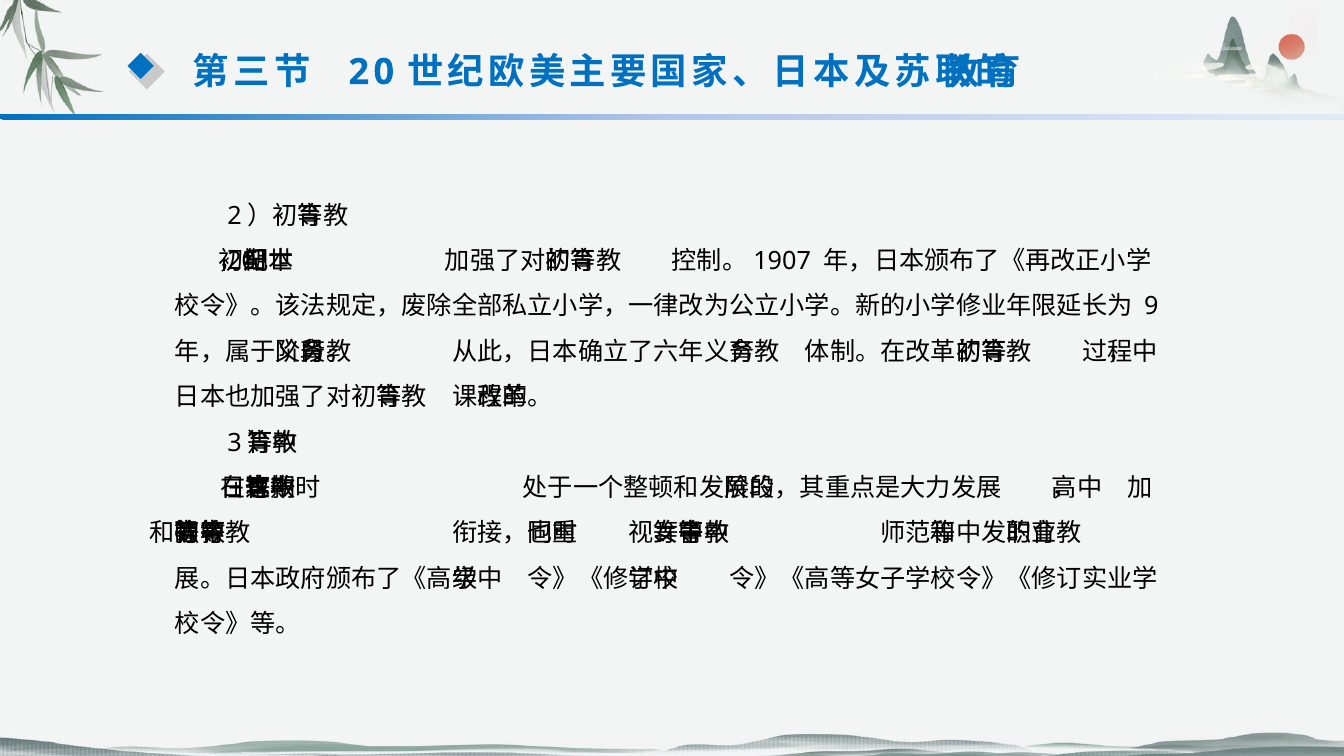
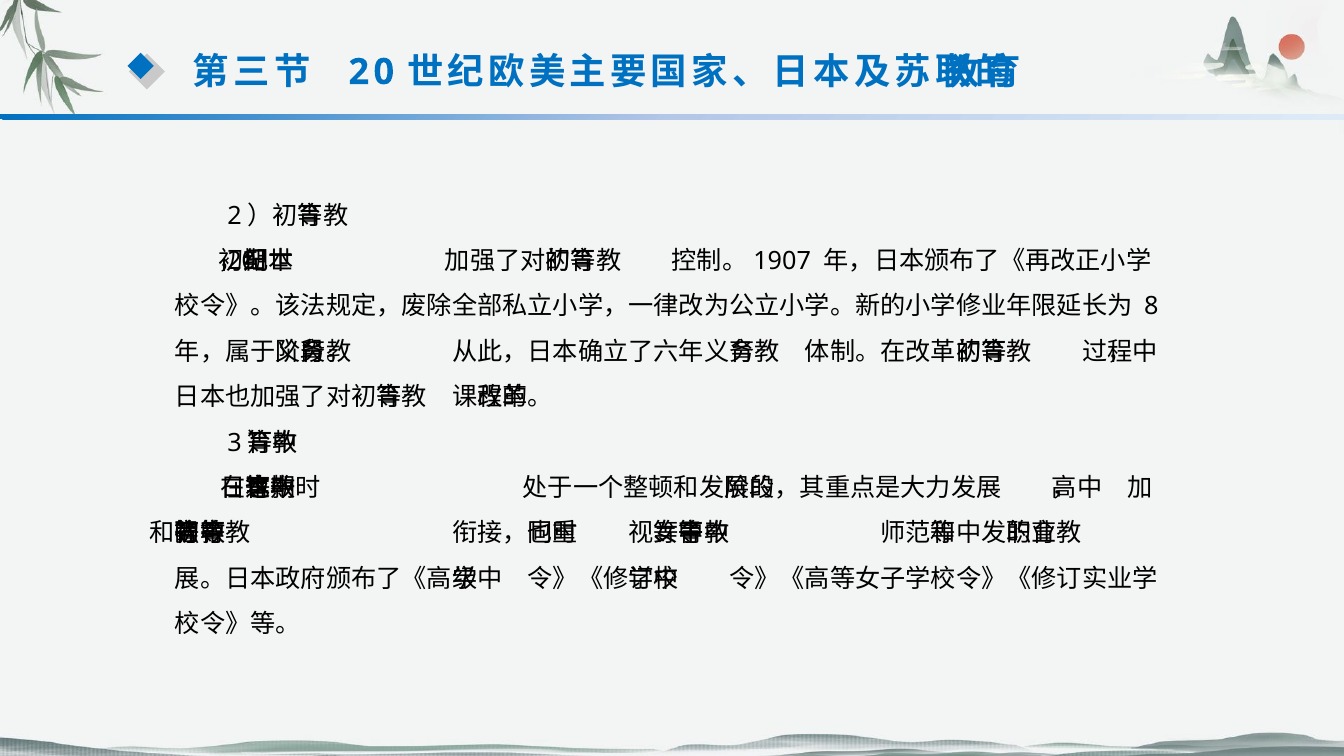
9: 9 -> 8
